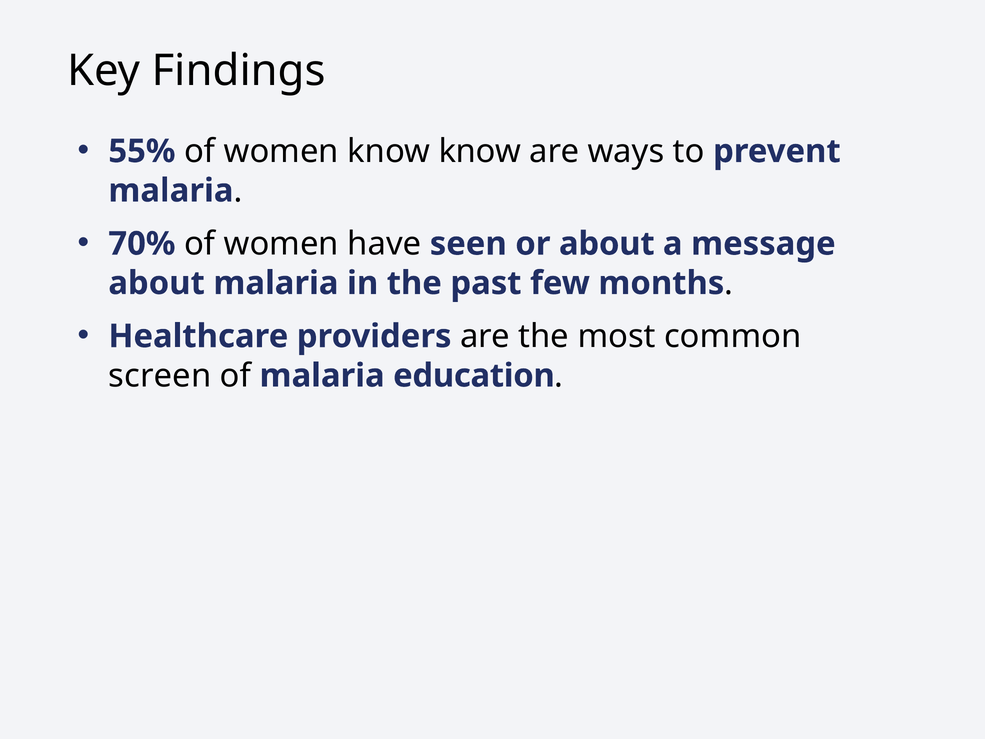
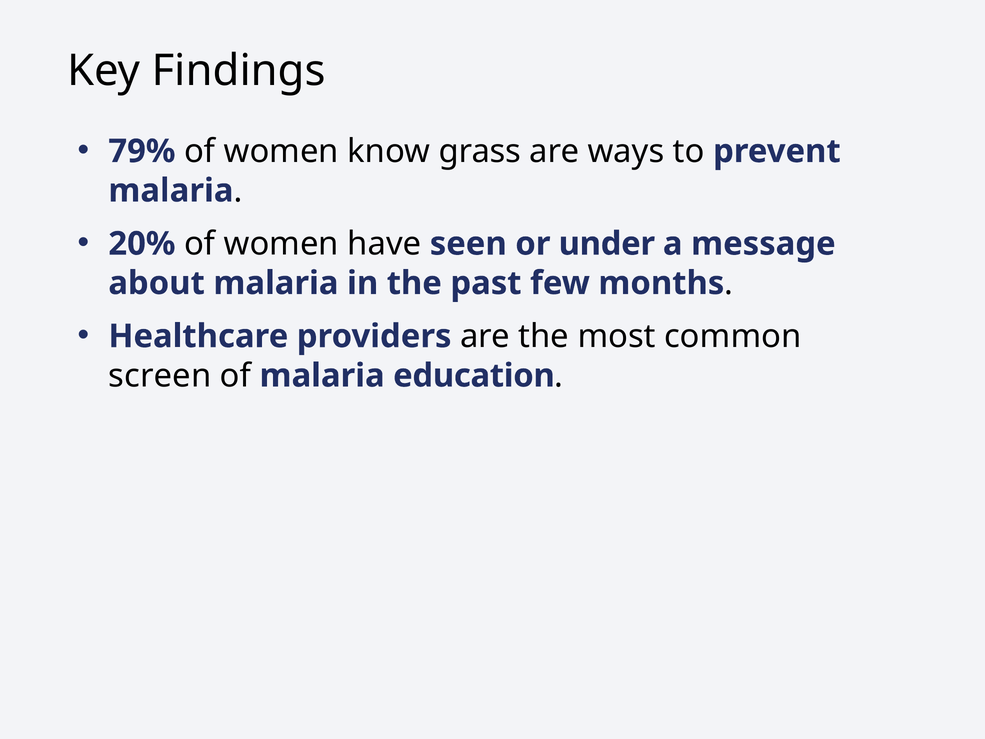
55%: 55% -> 79%
know know: know -> grass
70%: 70% -> 20%
or about: about -> under
